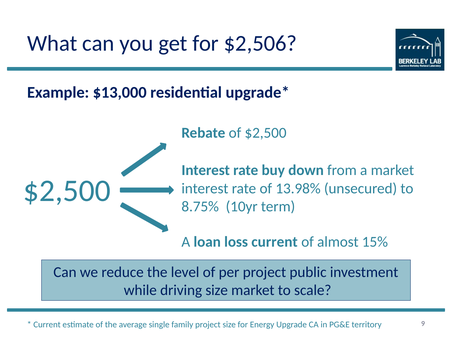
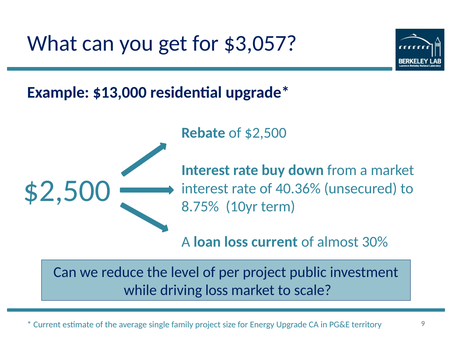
$2,506: $2,506 -> $3,057
13.98%: 13.98% -> 40.36%
15%: 15% -> 30%
driving size: size -> loss
